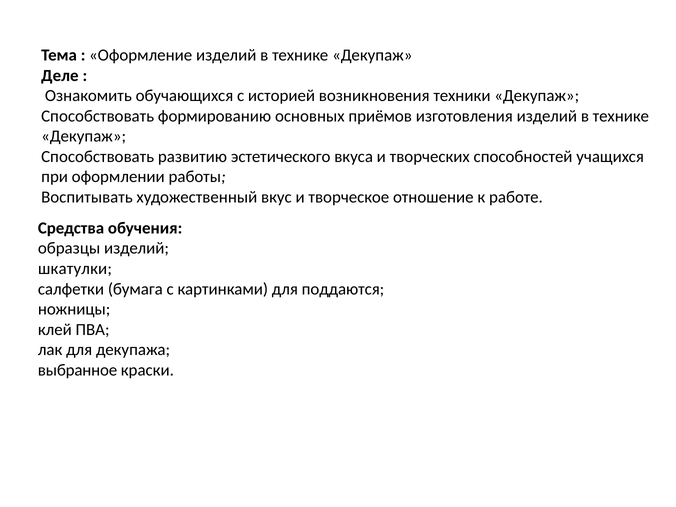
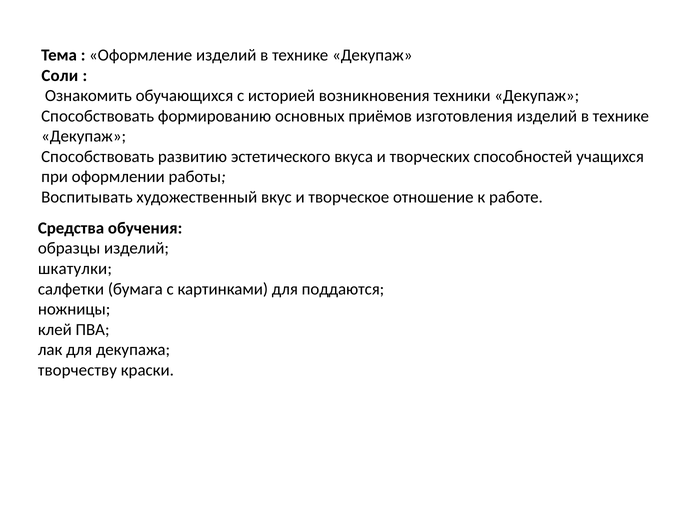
Деле: Деле -> Соли
выбранное: выбранное -> творчеству
